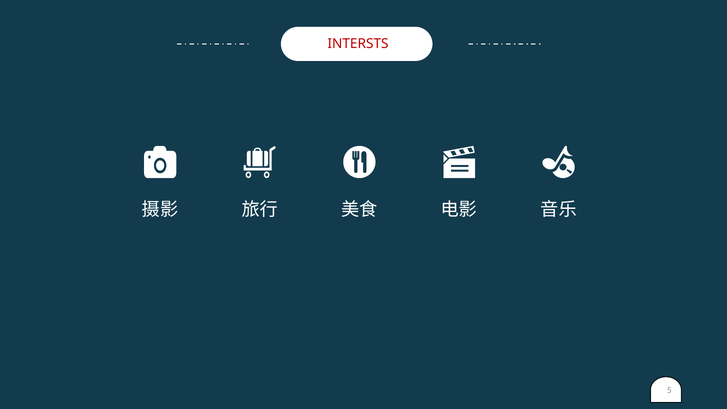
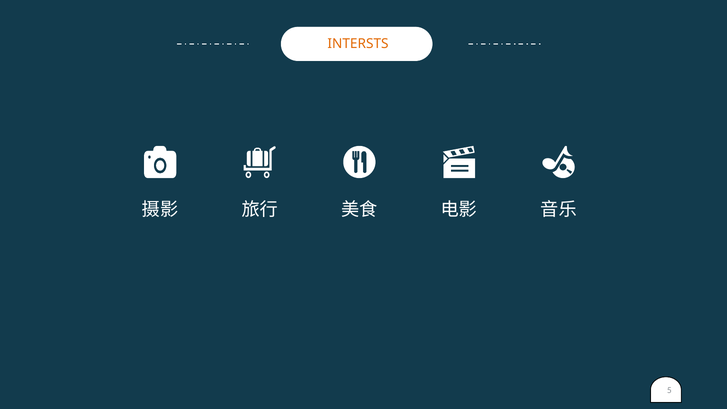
INTERSTS colour: red -> orange
